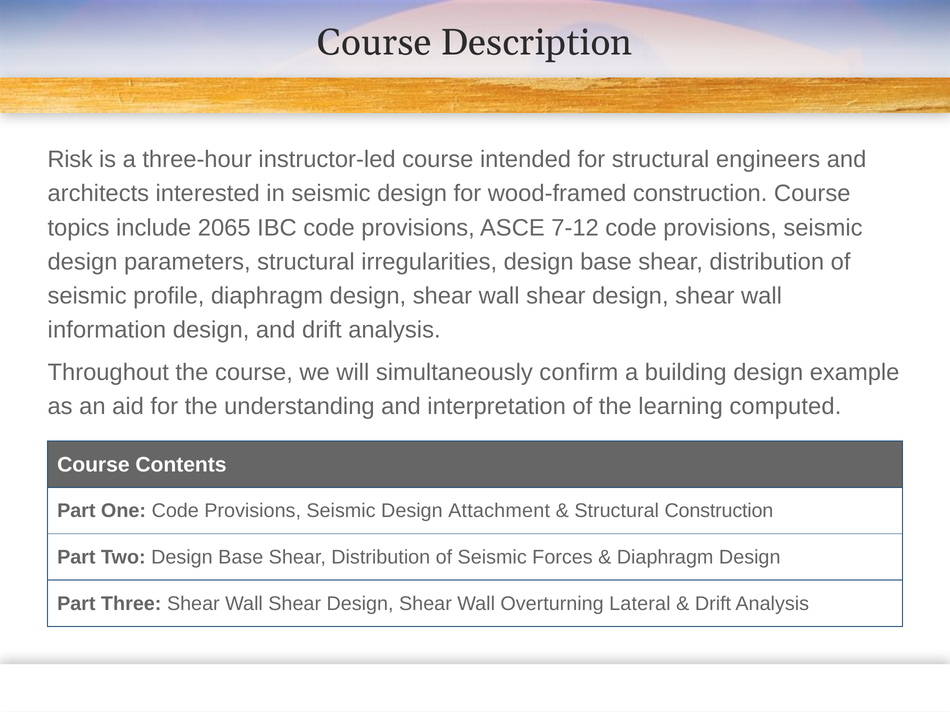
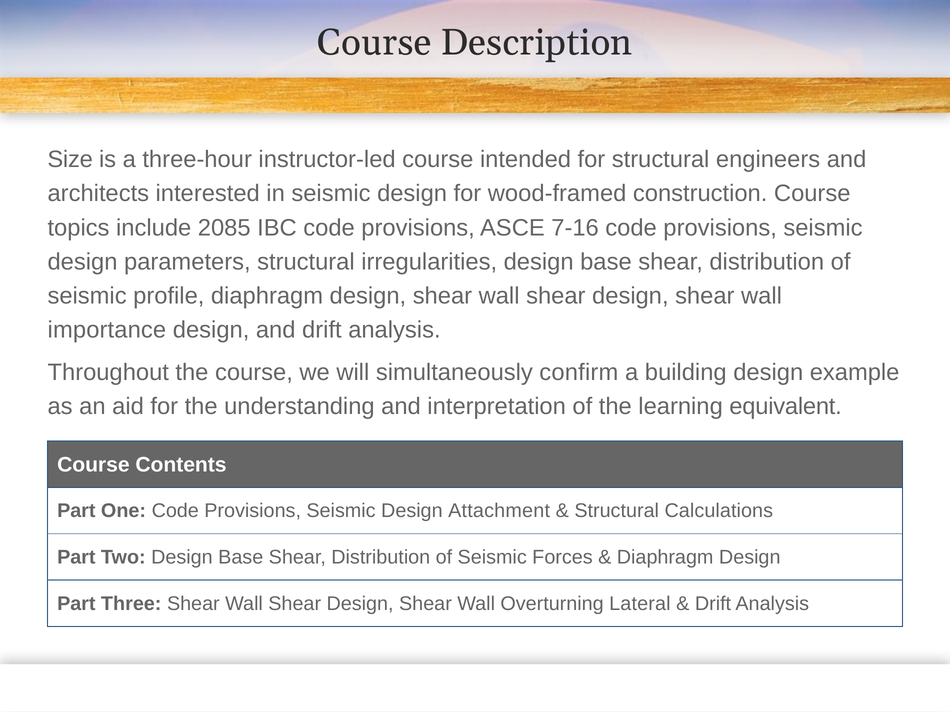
Risk: Risk -> Size
2065: 2065 -> 2085
7-12: 7-12 -> 7-16
information: information -> importance
computed: computed -> equivalent
Structural Construction: Construction -> Calculations
